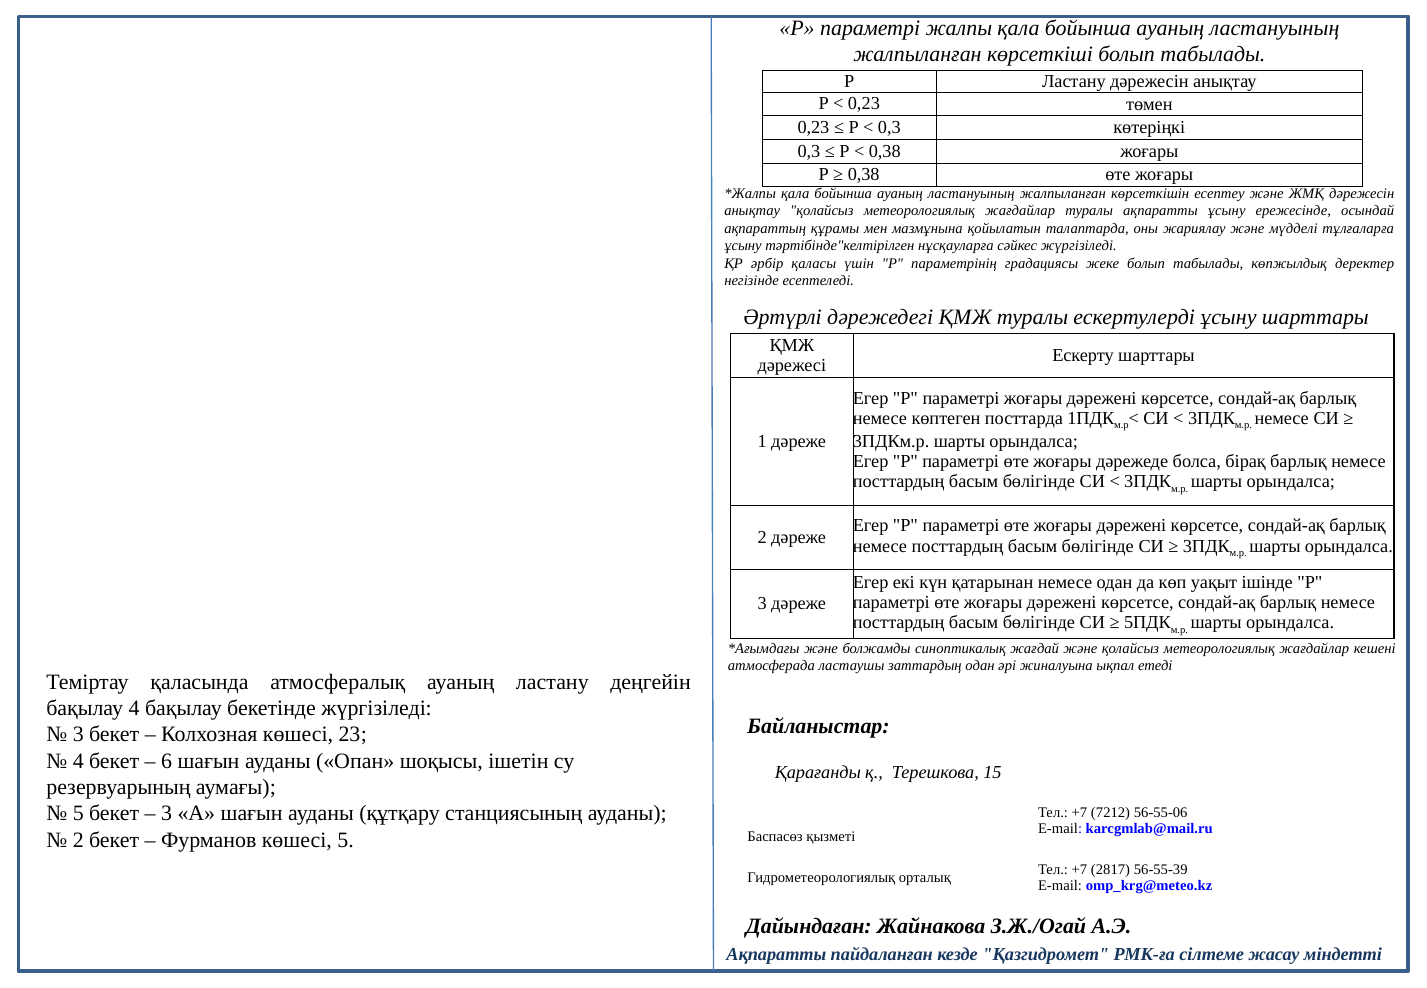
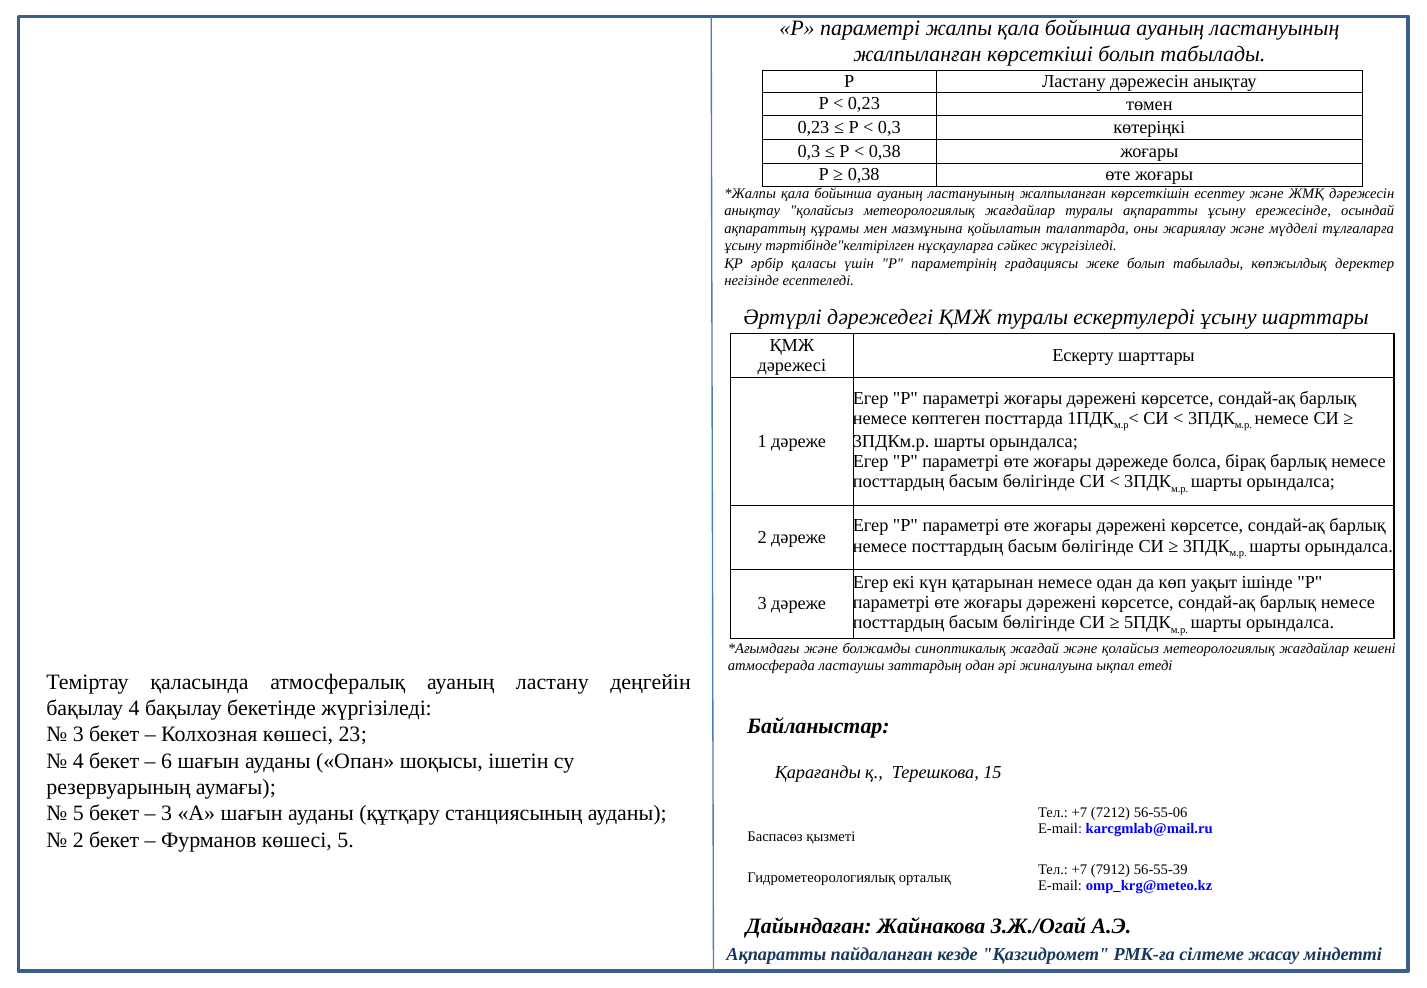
2817: 2817 -> 7912
